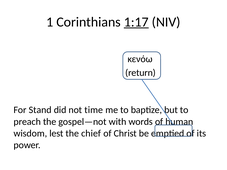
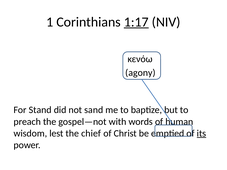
return: return -> agony
time: time -> sand
its underline: none -> present
